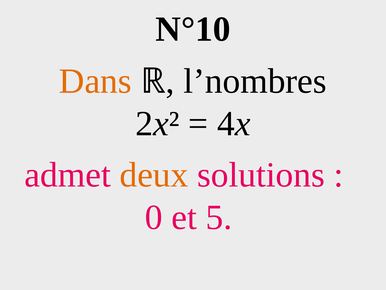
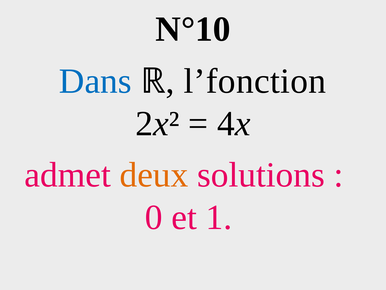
Dans colour: orange -> blue
l’nombres: l’nombres -> l’fonction
5: 5 -> 1
